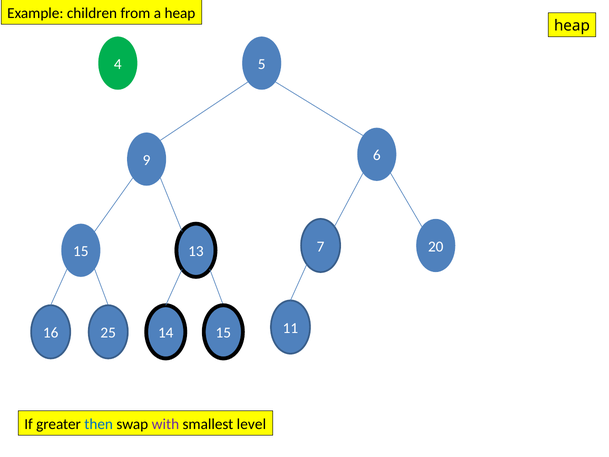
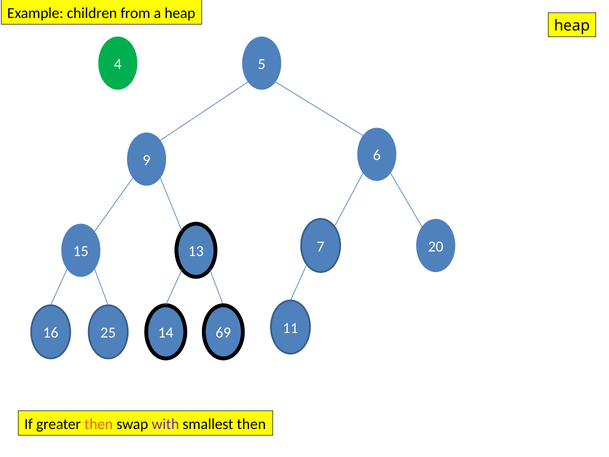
14 15: 15 -> 69
then at (99, 424) colour: blue -> orange
smallest level: level -> then
